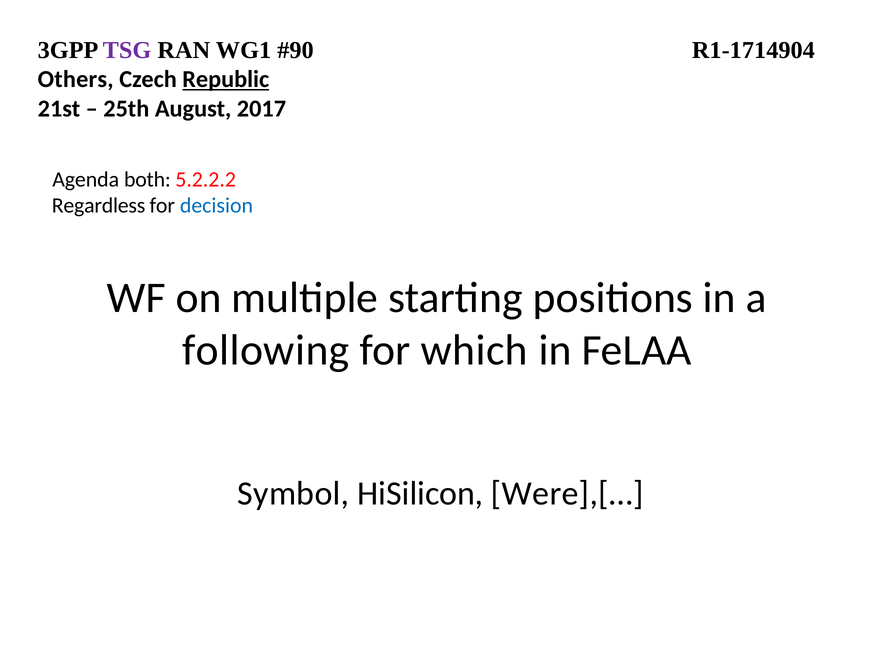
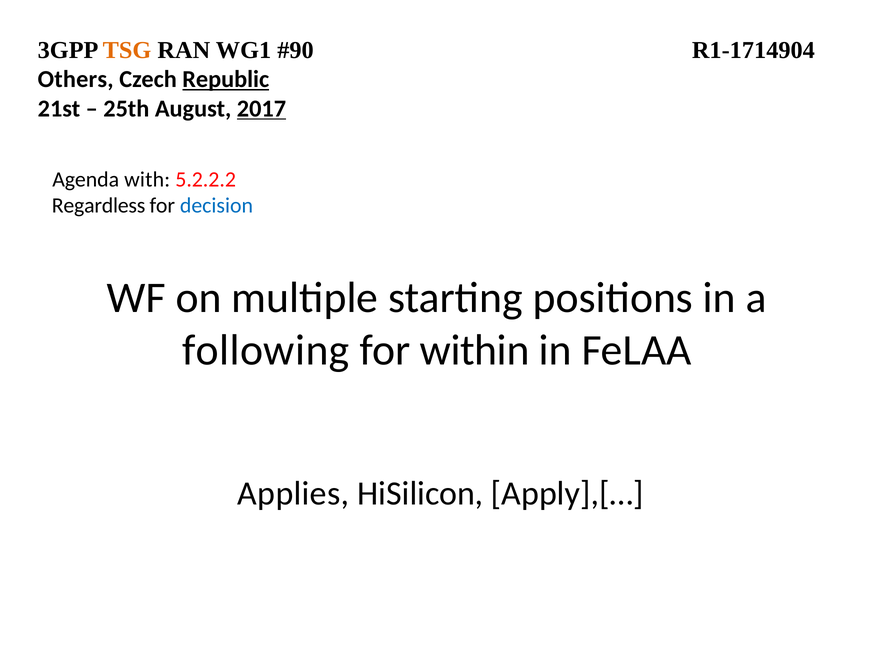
TSG colour: purple -> orange
2017 underline: none -> present
both: both -> with
which: which -> within
Symbol: Symbol -> Applies
Were],[…: Were],[… -> Apply],[…
